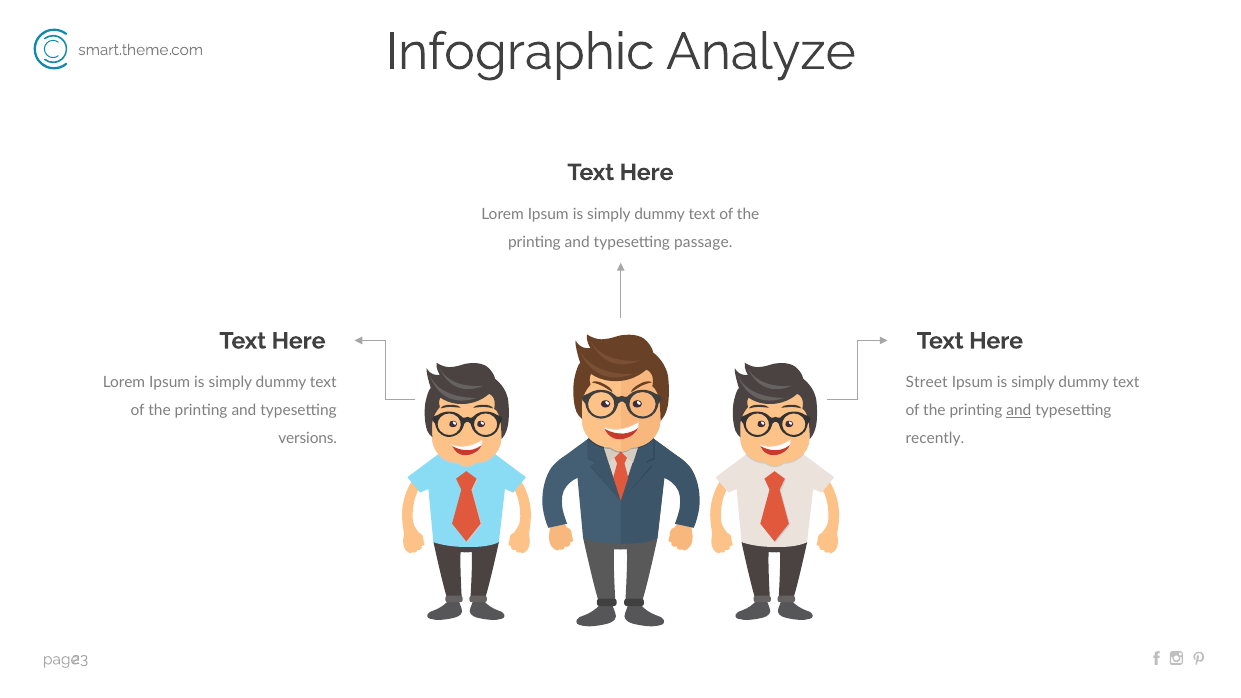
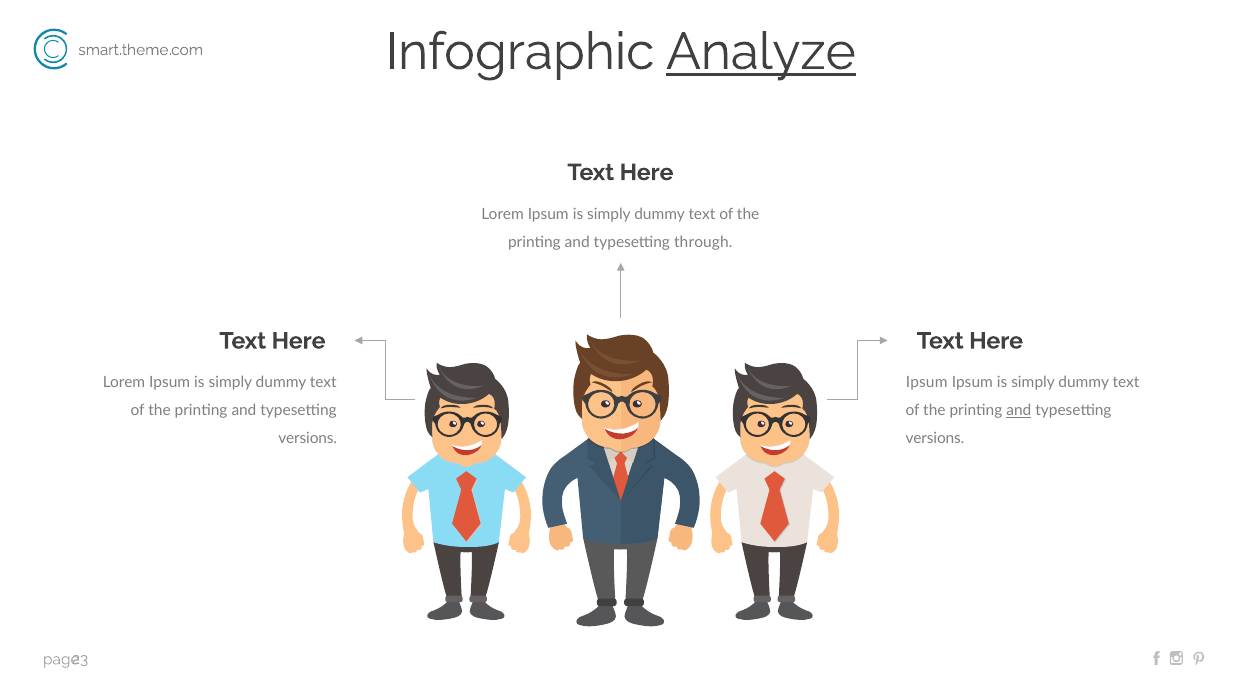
Analyze underline: none -> present
passage: passage -> through
Street at (927, 383): Street -> Ipsum
recently at (935, 438): recently -> versions
